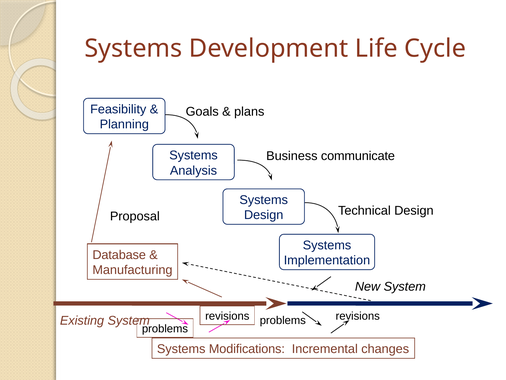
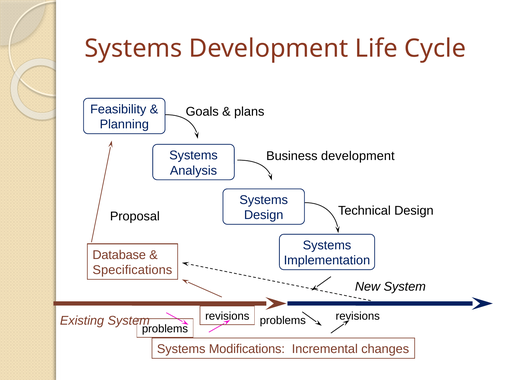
Business communicate: communicate -> development
Manufacturing: Manufacturing -> Specifications
